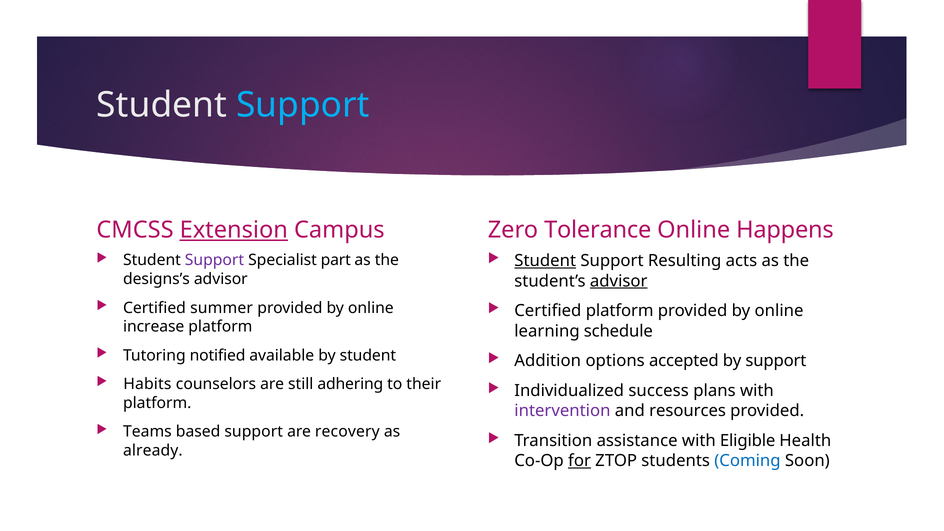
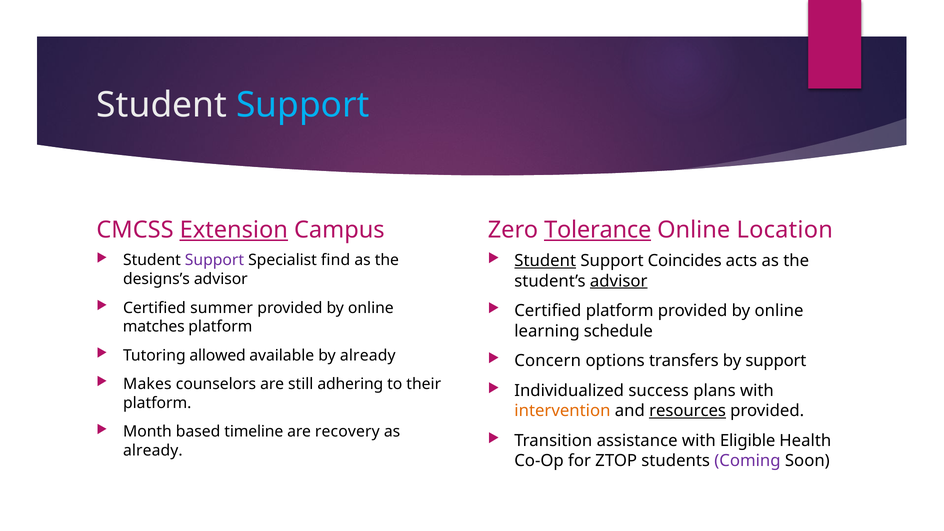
Tolerance underline: none -> present
Happens: Happens -> Location
part: part -> find
Resulting: Resulting -> Coincides
increase: increase -> matches
notified: notified -> allowed
by student: student -> already
Addition: Addition -> Concern
accepted: accepted -> transfers
Habits: Habits -> Makes
intervention colour: purple -> orange
resources underline: none -> present
Teams: Teams -> Month
based support: support -> timeline
for underline: present -> none
Coming colour: blue -> purple
